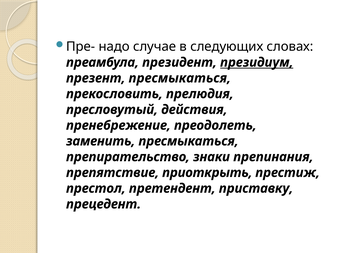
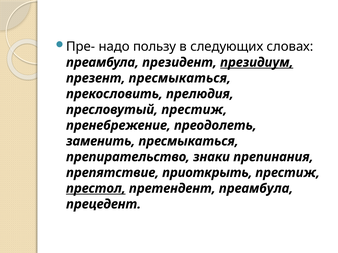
случае: случае -> пользу
пресловутый действия: действия -> престиж
престол underline: none -> present
претендент приставку: приставку -> преамбула
